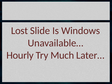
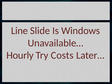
Lost: Lost -> Line
Much: Much -> Costs
